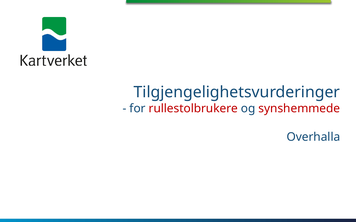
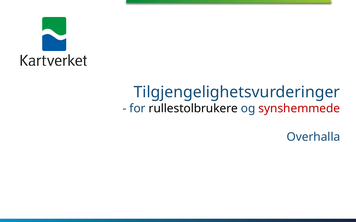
rullestolbrukere colour: red -> black
